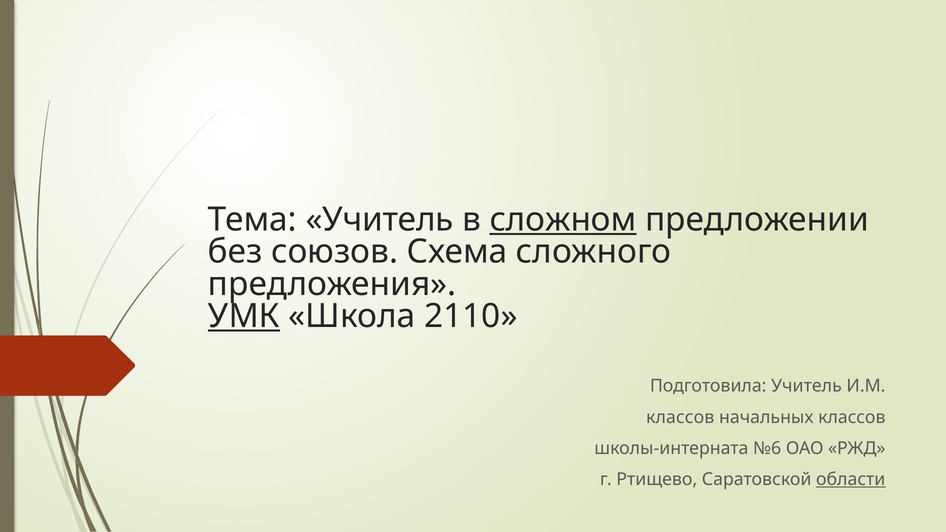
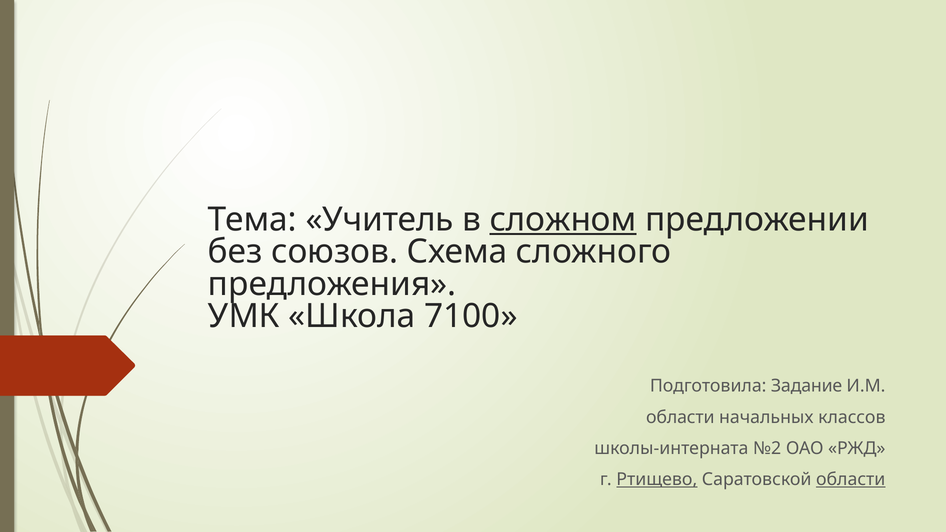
УМК underline: present -> none
2110: 2110 -> 7100
Подготовила Учитель: Учитель -> Задание
классов at (680, 417): классов -> области
№6: №6 -> №2
Ртищево underline: none -> present
